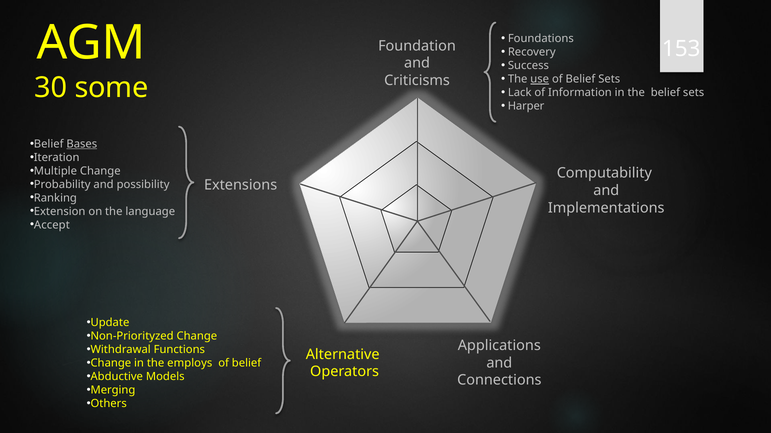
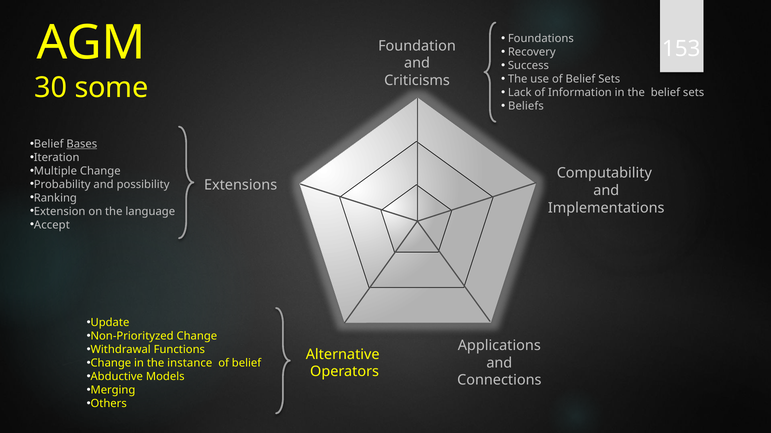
use underline: present -> none
Harper: Harper -> Beliefs
employs: employs -> instance
